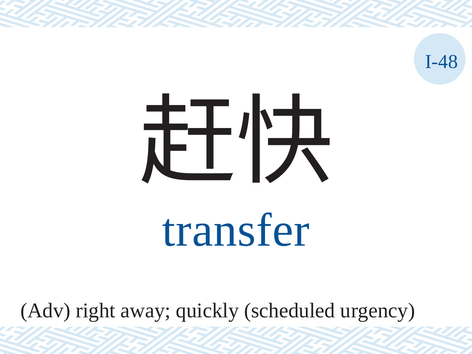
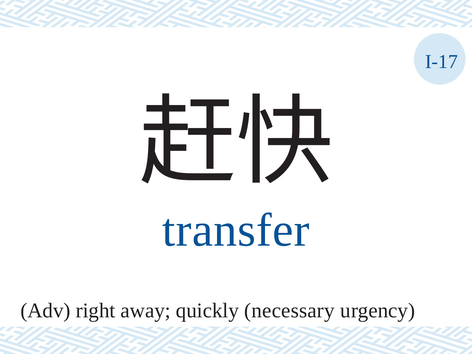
I-48: I-48 -> I-17
scheduled: scheduled -> necessary
